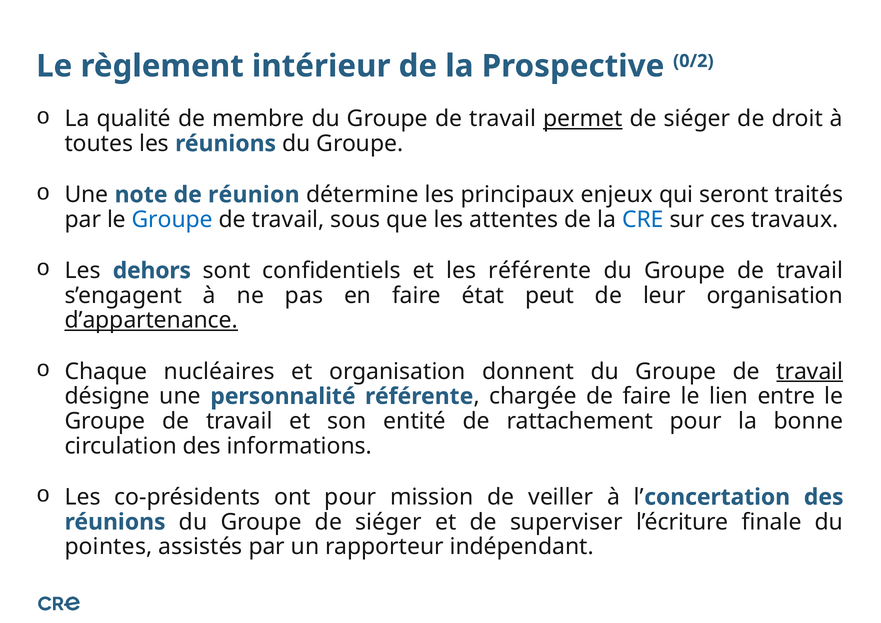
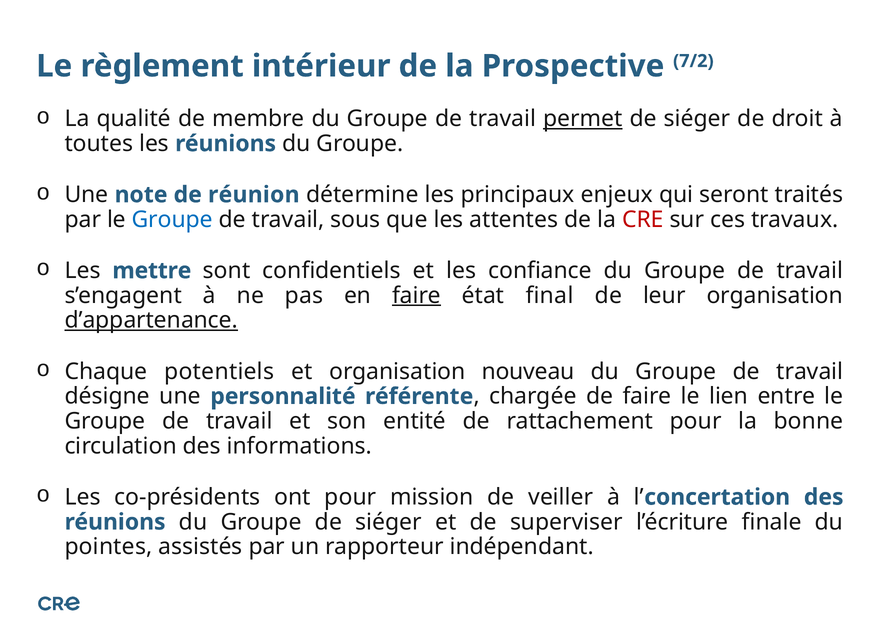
0/2: 0/2 -> 7/2
CRE colour: blue -> red
dehors: dehors -> mettre
les référente: référente -> confiance
faire at (417, 295) underline: none -> present
peut: peut -> final
nucléaires: nucléaires -> potentiels
donnent: donnent -> nouveau
travail at (810, 371) underline: present -> none
